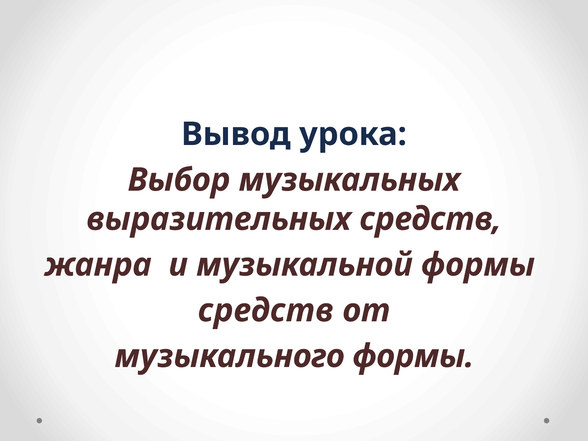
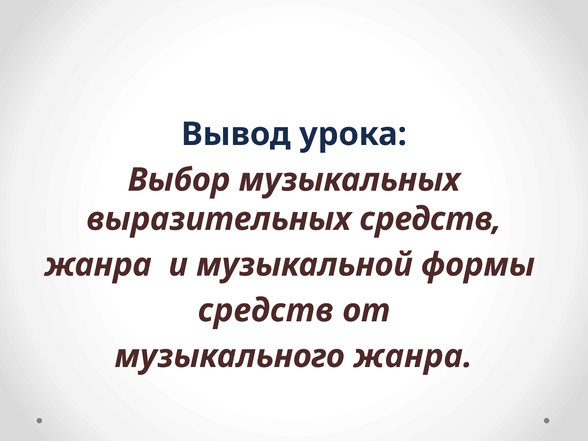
музыкального формы: формы -> жанра
